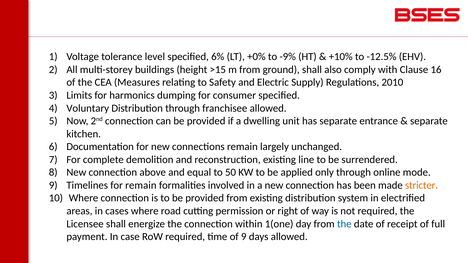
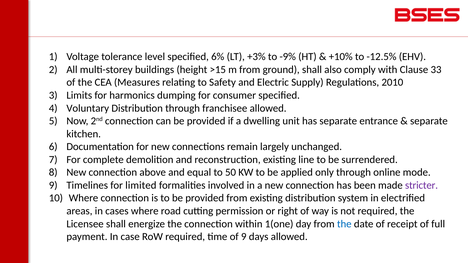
+0%: +0% -> +3%
16: 16 -> 33
for remain: remain -> limited
stricter colour: orange -> purple
